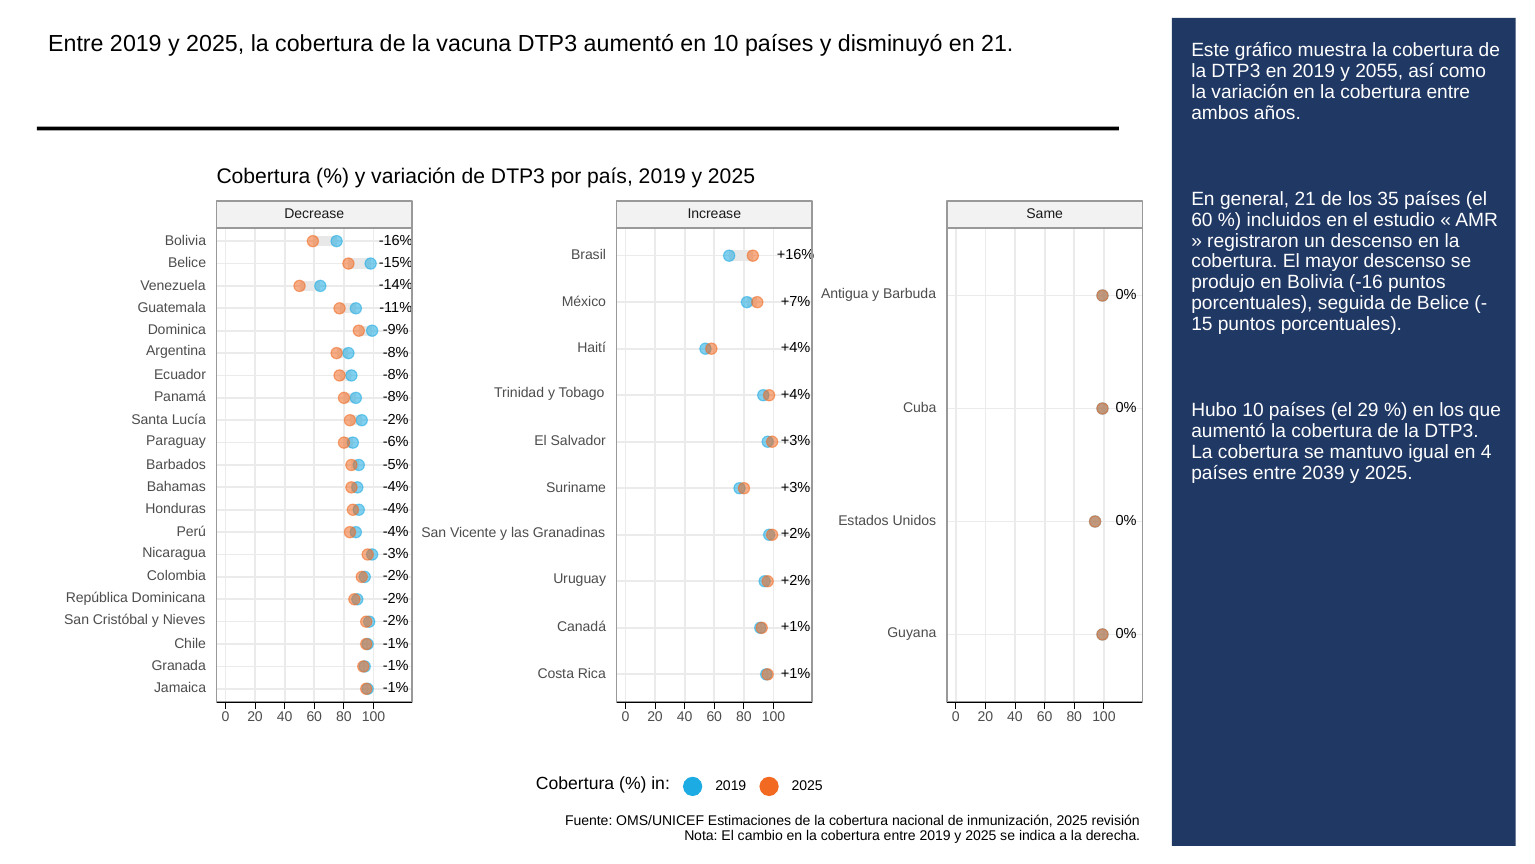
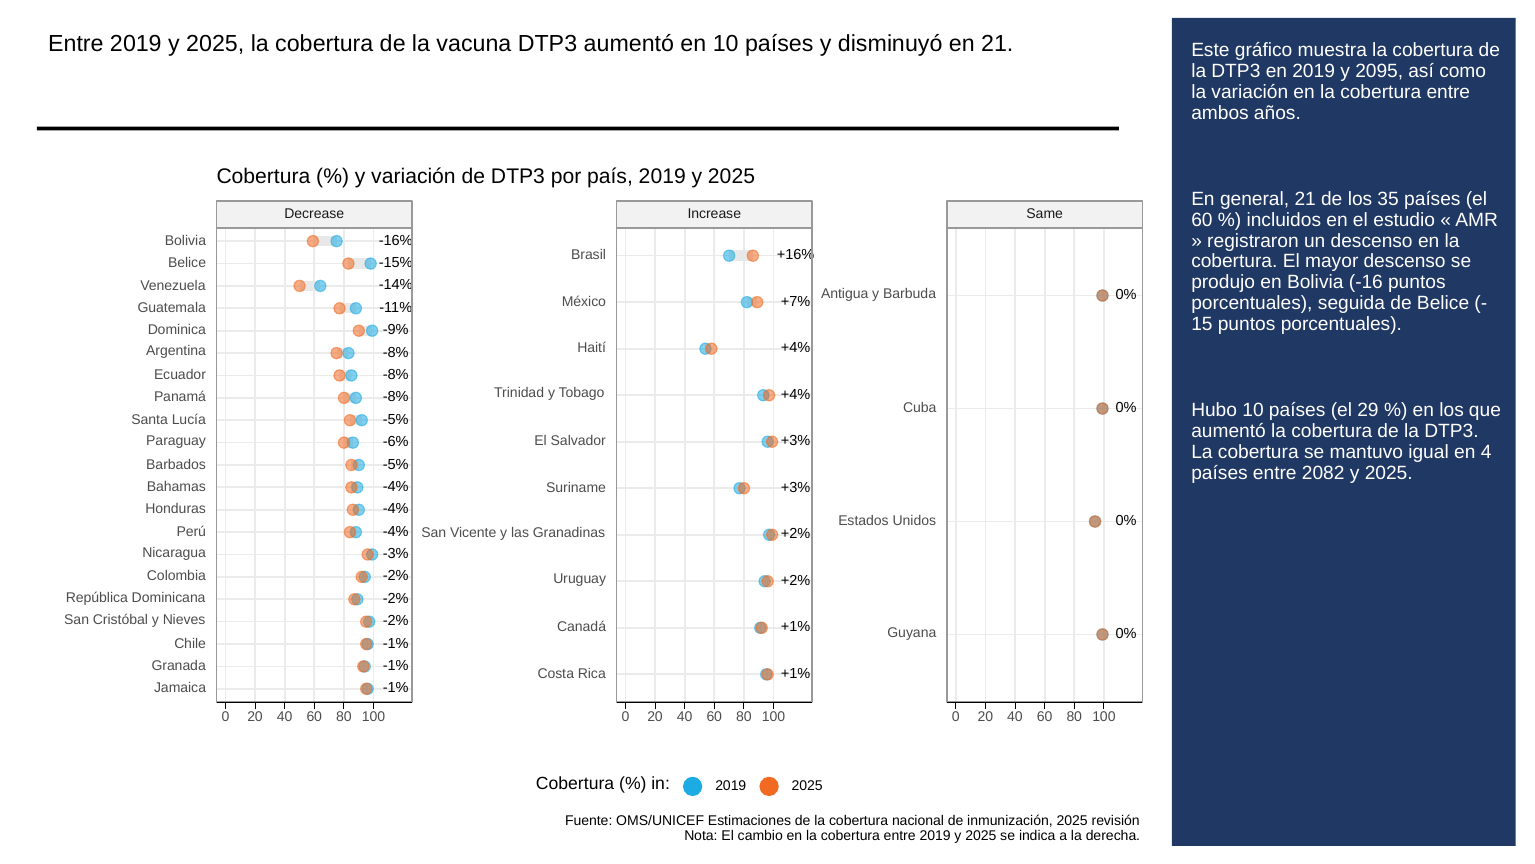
2055: 2055 -> 2095
-2% at (396, 419): -2% -> -5%
2039: 2039 -> 2082
